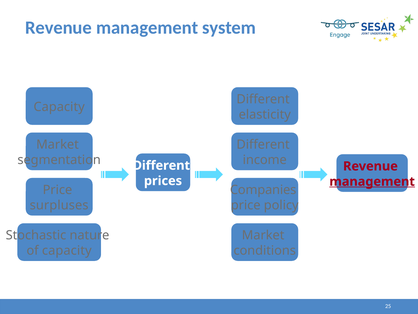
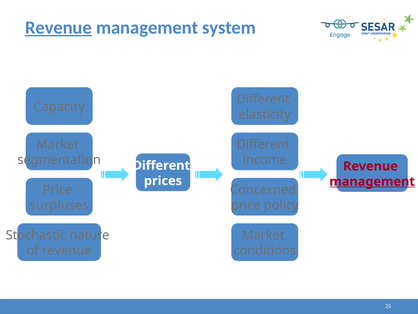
Revenue at (58, 28) underline: none -> present
Companies: Companies -> Concerned
of capacity: capacity -> revenue
